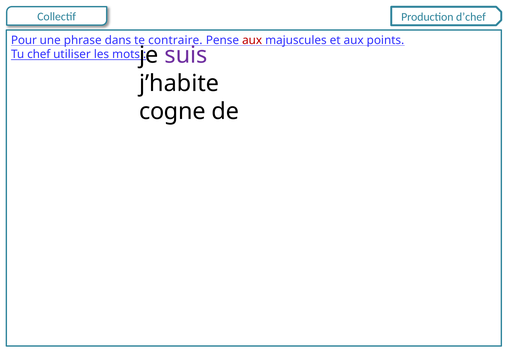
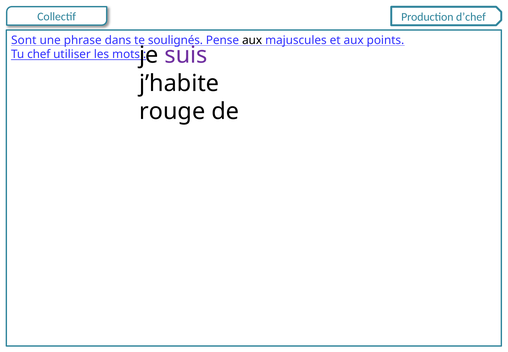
Pour: Pour -> Sont
contraire: contraire -> soulignés
aux at (252, 40) colour: red -> black
cogne: cogne -> rouge
